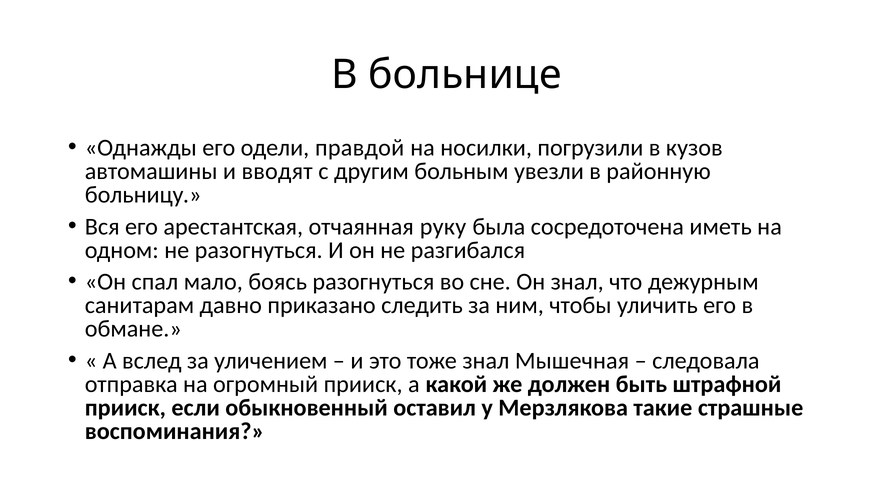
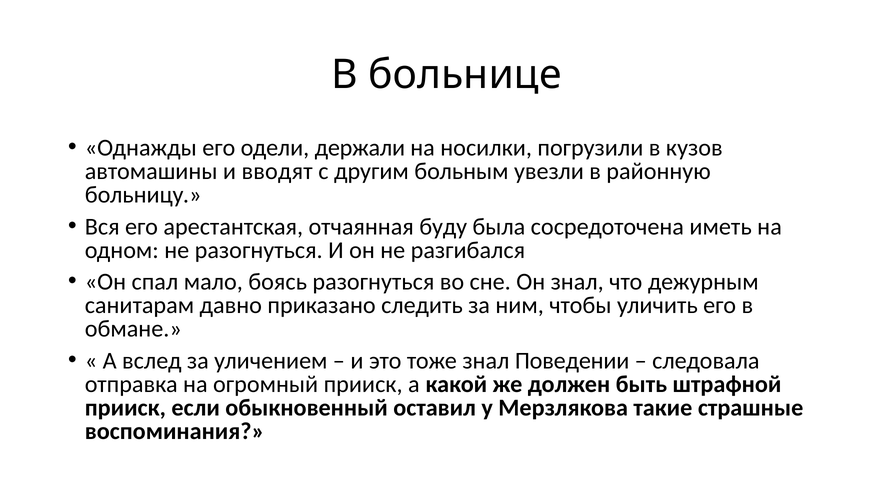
правдой: правдой -> держали
руку: руку -> буду
Мышечная: Мышечная -> Поведении
